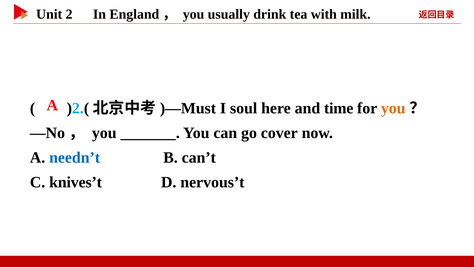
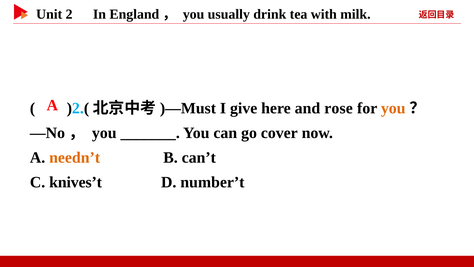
soul: soul -> give
time: time -> rose
needn’t colour: blue -> orange
nervous’t: nervous’t -> number’t
